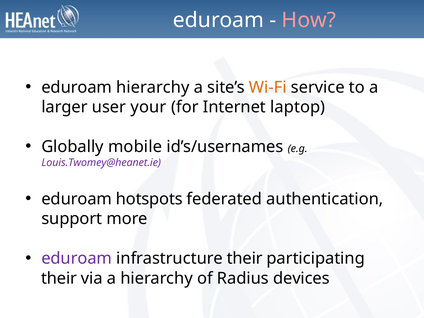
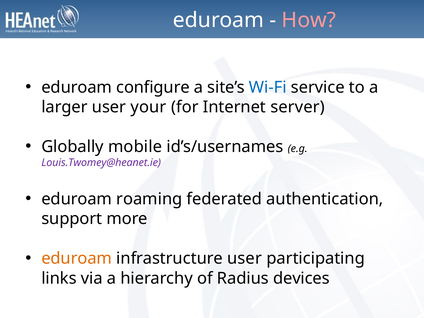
eduroam hierarchy: hierarchy -> configure
Wi-Fi colour: orange -> blue
laptop: laptop -> server
hotspots: hotspots -> roaming
eduroam at (77, 258) colour: purple -> orange
infrastructure their: their -> user
their at (59, 278): their -> links
